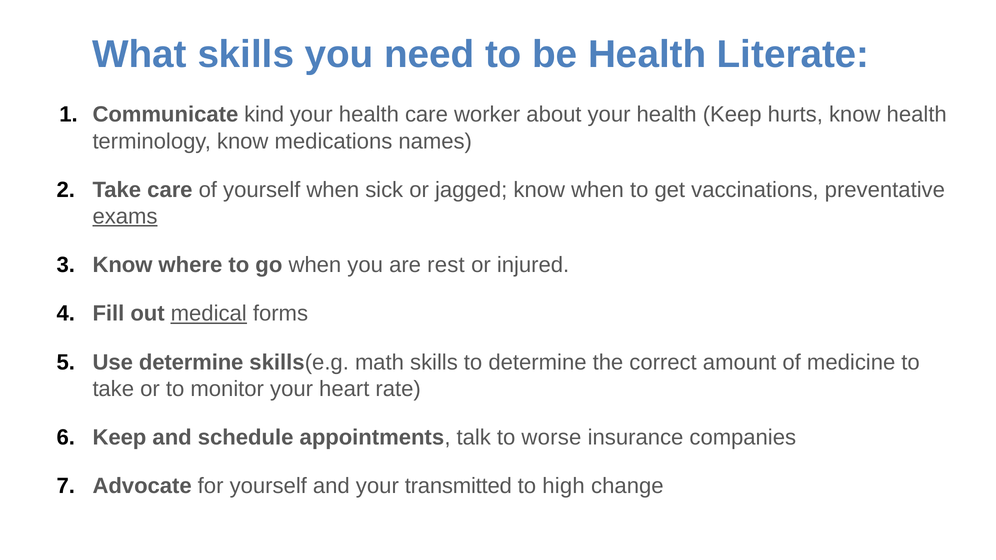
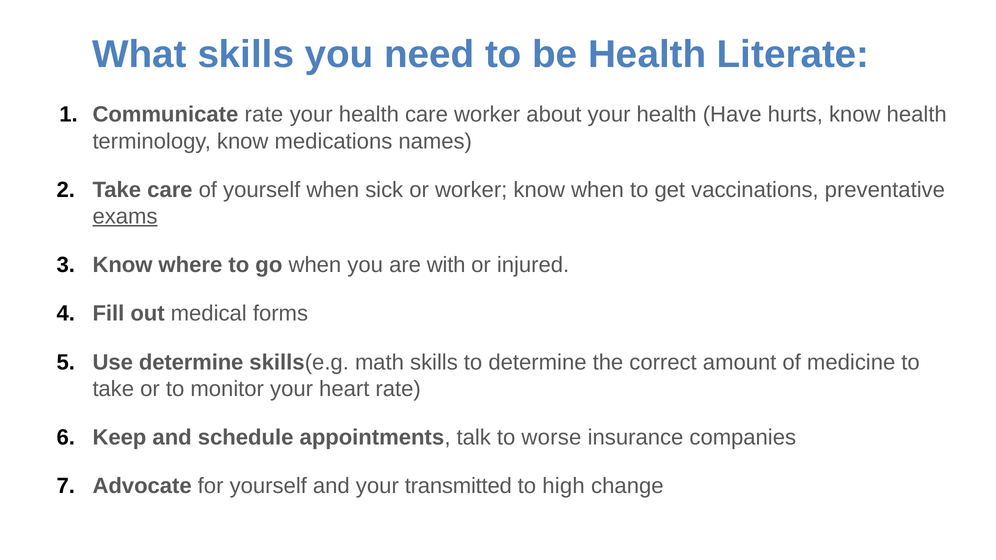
Communicate kind: kind -> rate
health Keep: Keep -> Have
or jagged: jagged -> worker
rest: rest -> with
medical underline: present -> none
